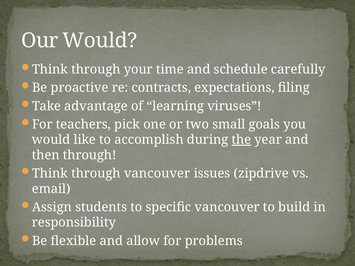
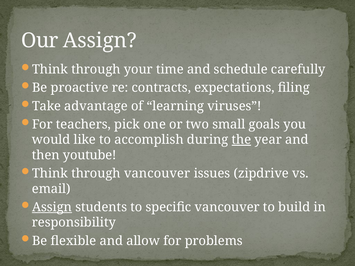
Our Would: Would -> Assign
then through: through -> youtube
Assign at (52, 207) underline: none -> present
